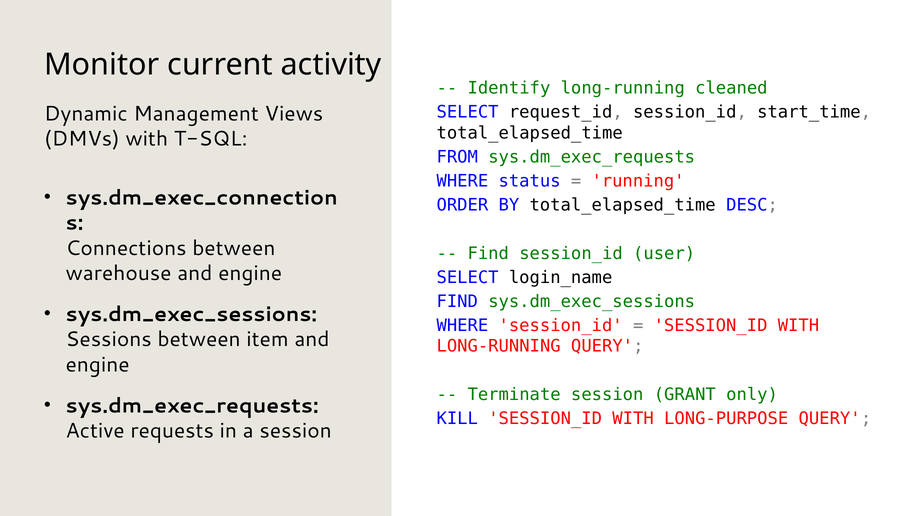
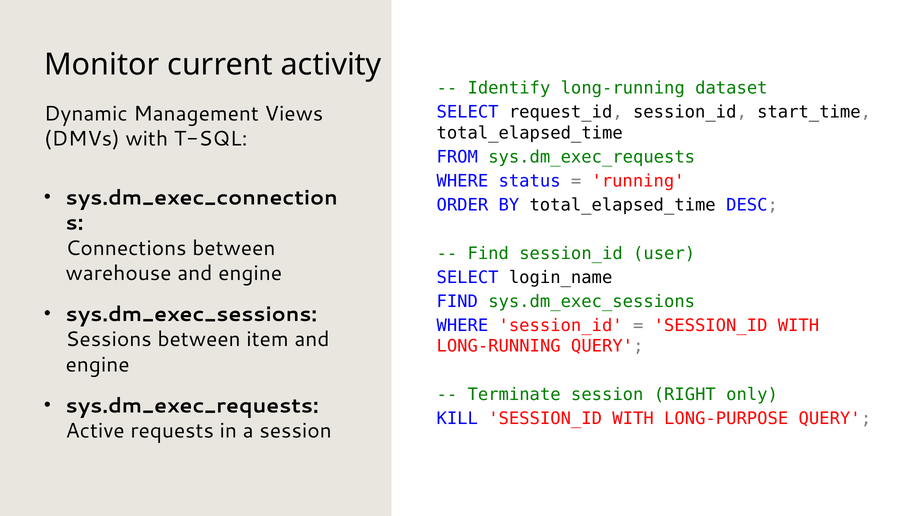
cleaned: cleaned -> dataset
GRANT: GRANT -> RIGHT
